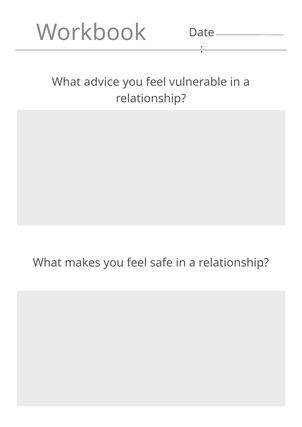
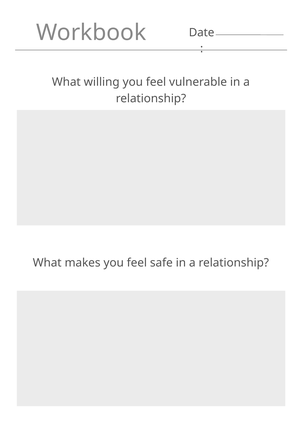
advice: advice -> willing
